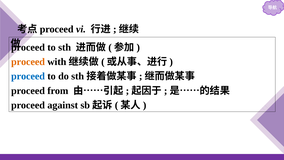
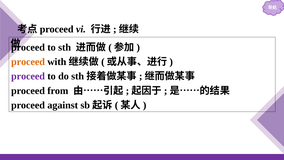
proceed at (28, 76) colour: blue -> purple
